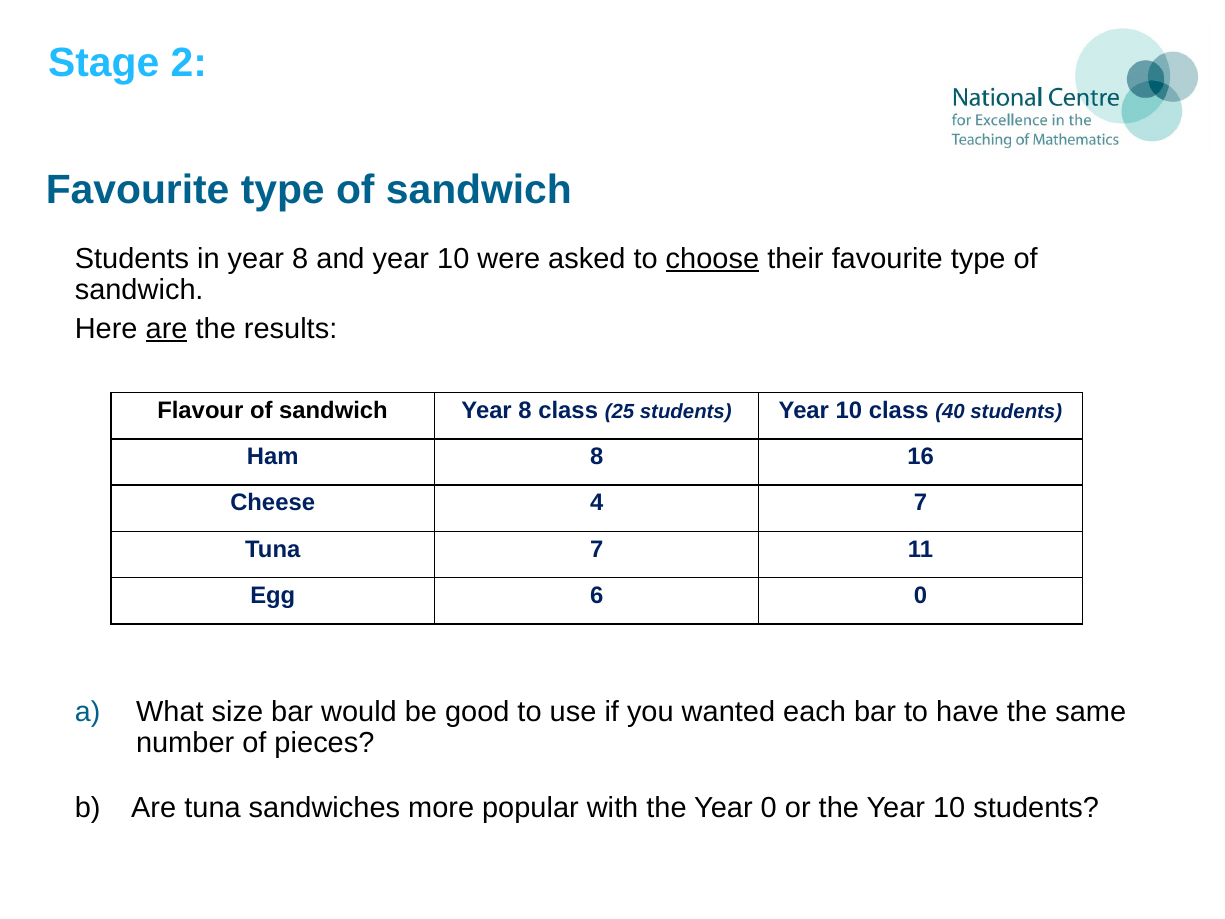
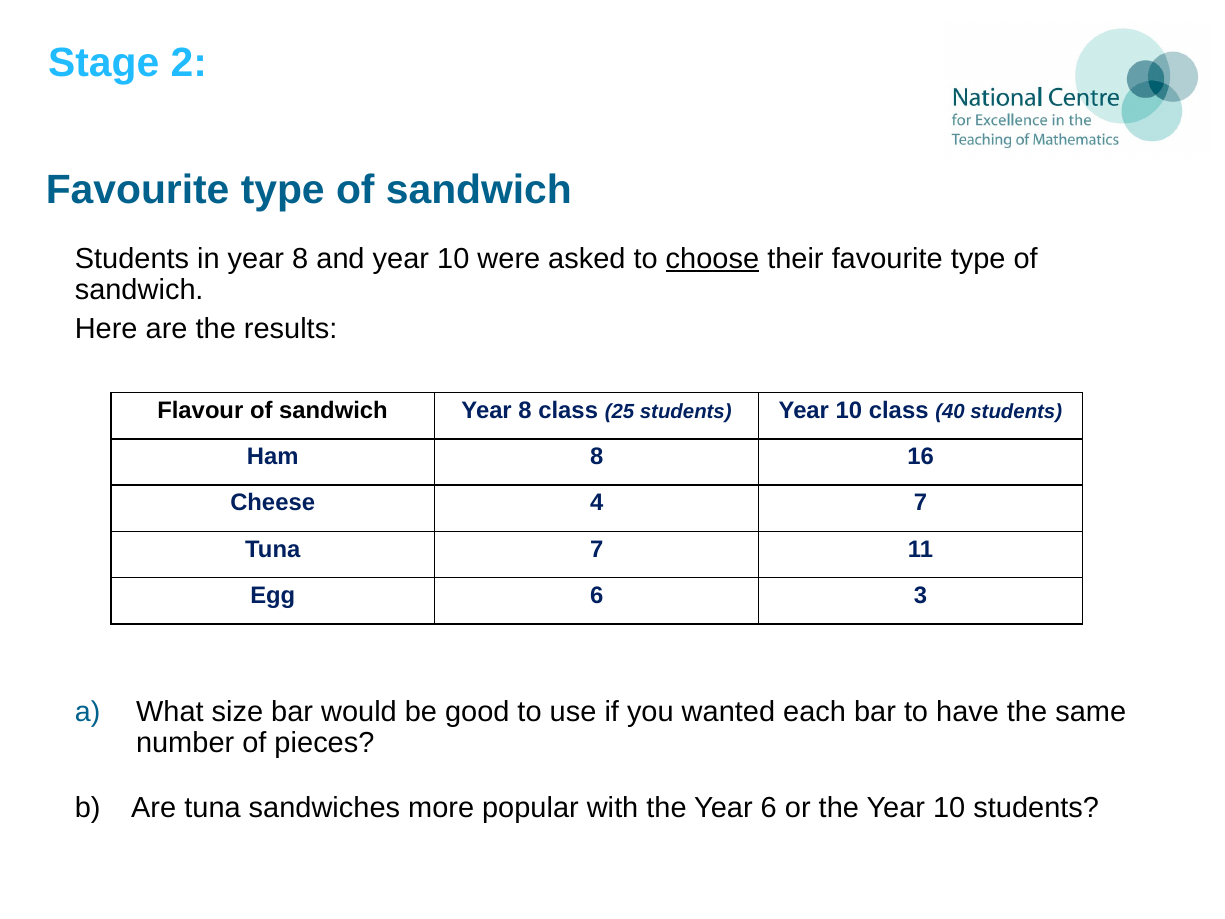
are at (167, 329) underline: present -> none
6 0: 0 -> 3
Year 0: 0 -> 6
